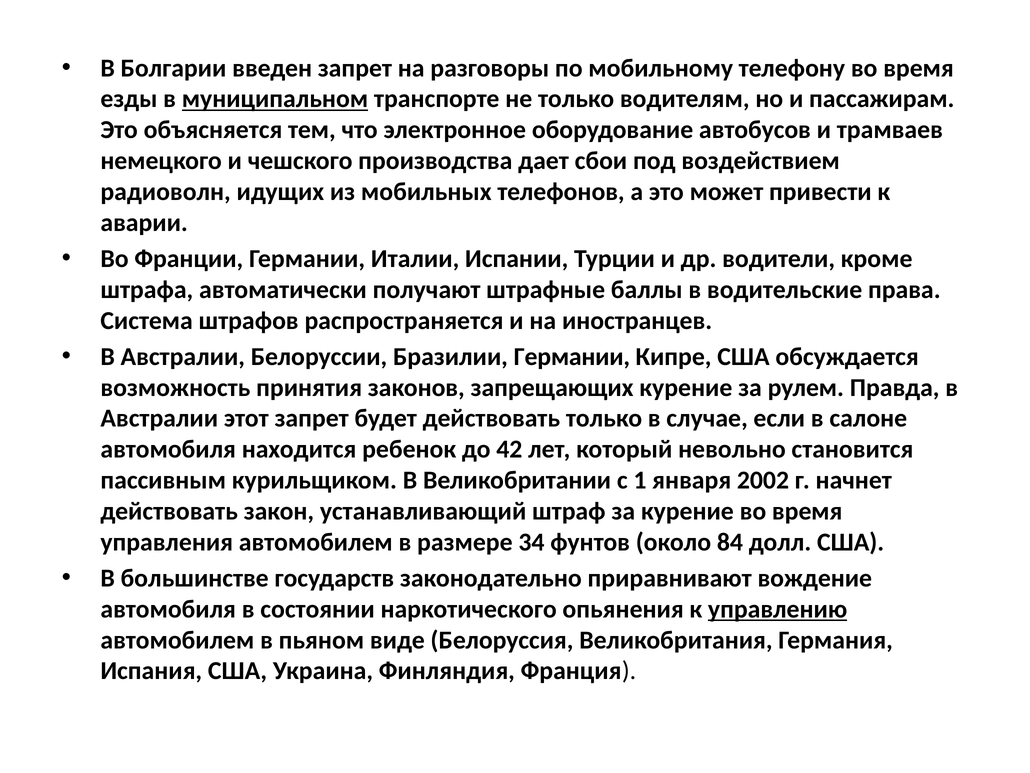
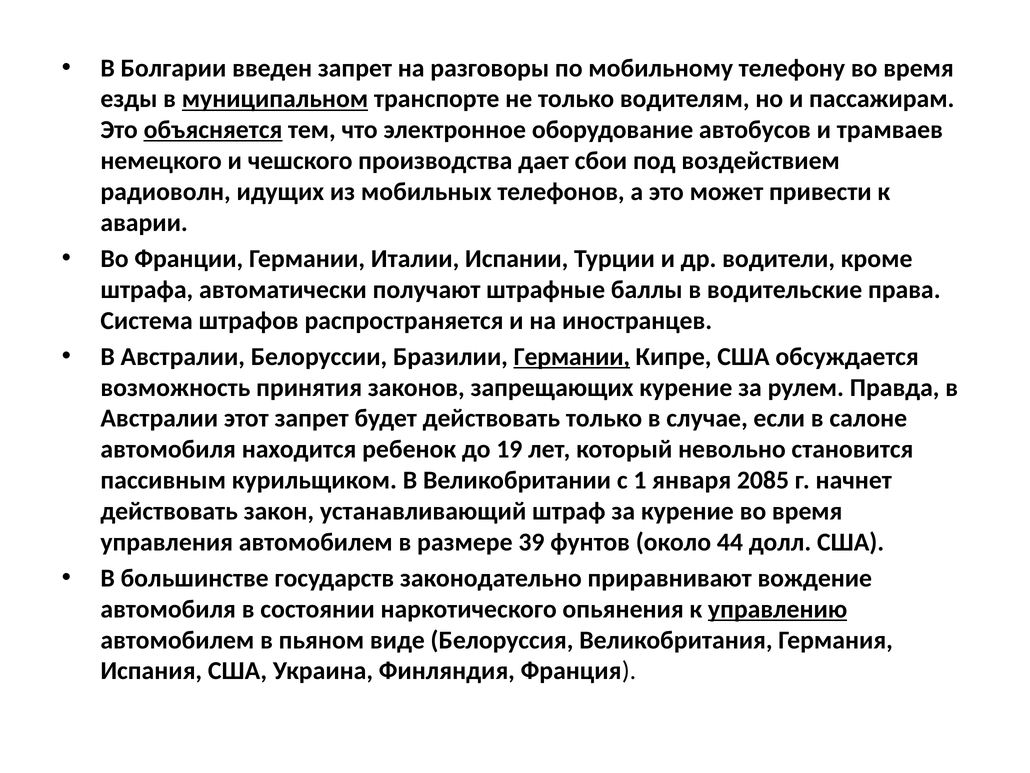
объясняется underline: none -> present
Германии at (572, 356) underline: none -> present
42: 42 -> 19
2002: 2002 -> 2085
34: 34 -> 39
84: 84 -> 44
